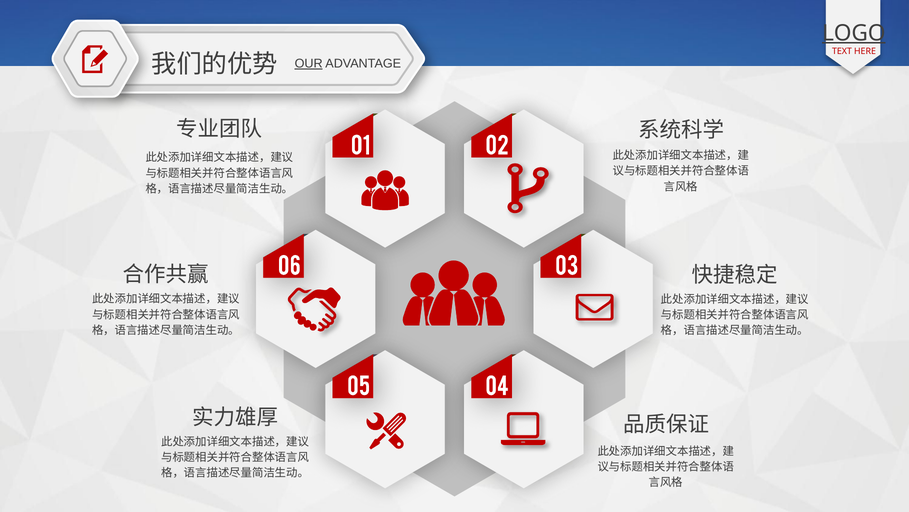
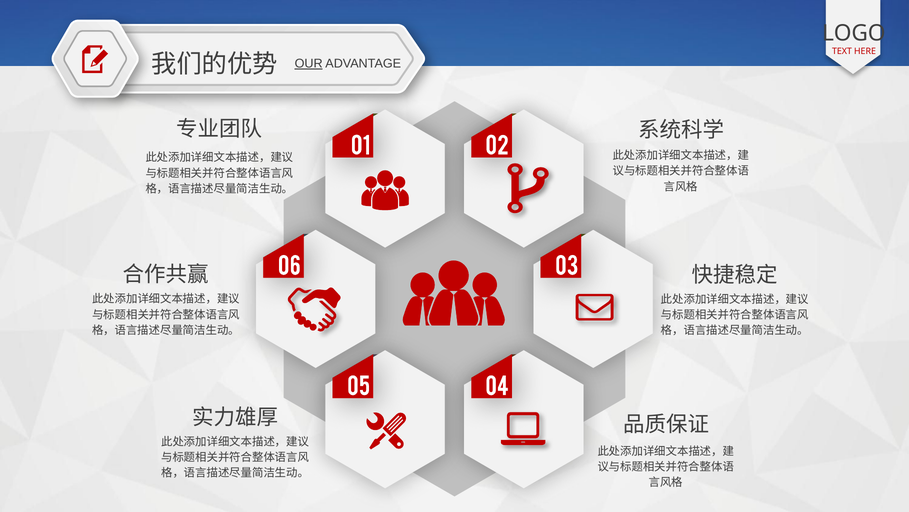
LOGO underline: present -> none
